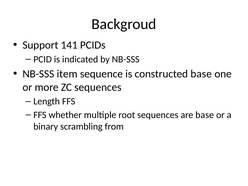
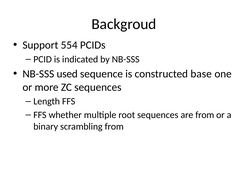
141: 141 -> 554
item: item -> used
are base: base -> from
